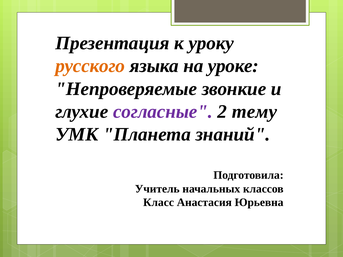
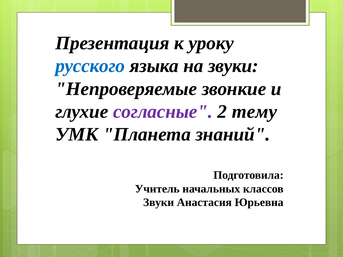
русского colour: orange -> blue
на уроке: уроке -> звуки
Класс at (159, 203): Класс -> Звуки
